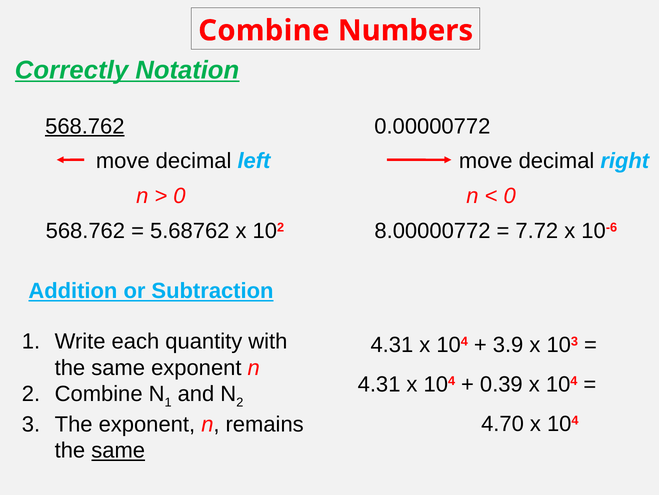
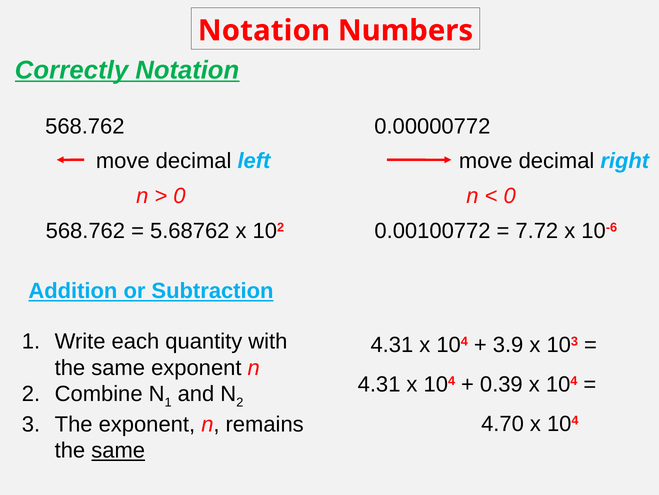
Combine at (264, 31): Combine -> Notation
568.762 at (85, 126) underline: present -> none
8.00000772: 8.00000772 -> 0.00100772
